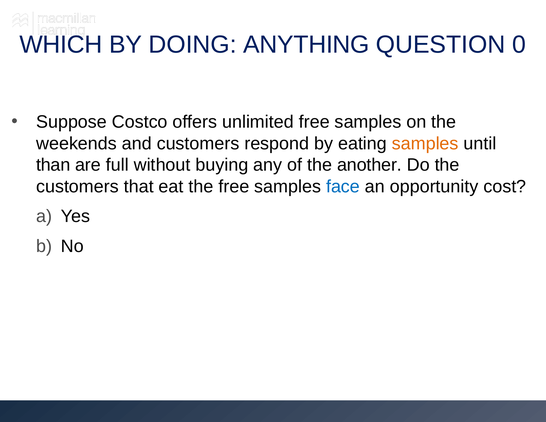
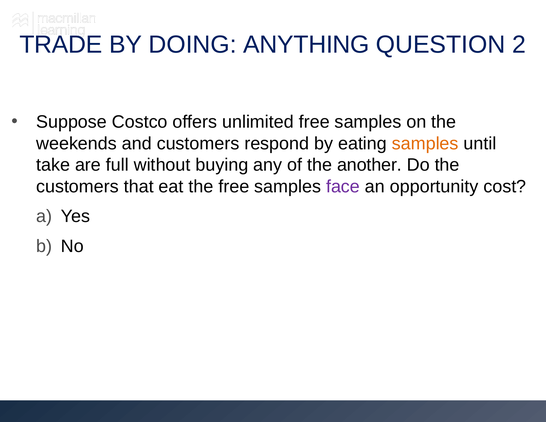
WHICH: WHICH -> TRADE
0: 0 -> 2
than: than -> take
face colour: blue -> purple
